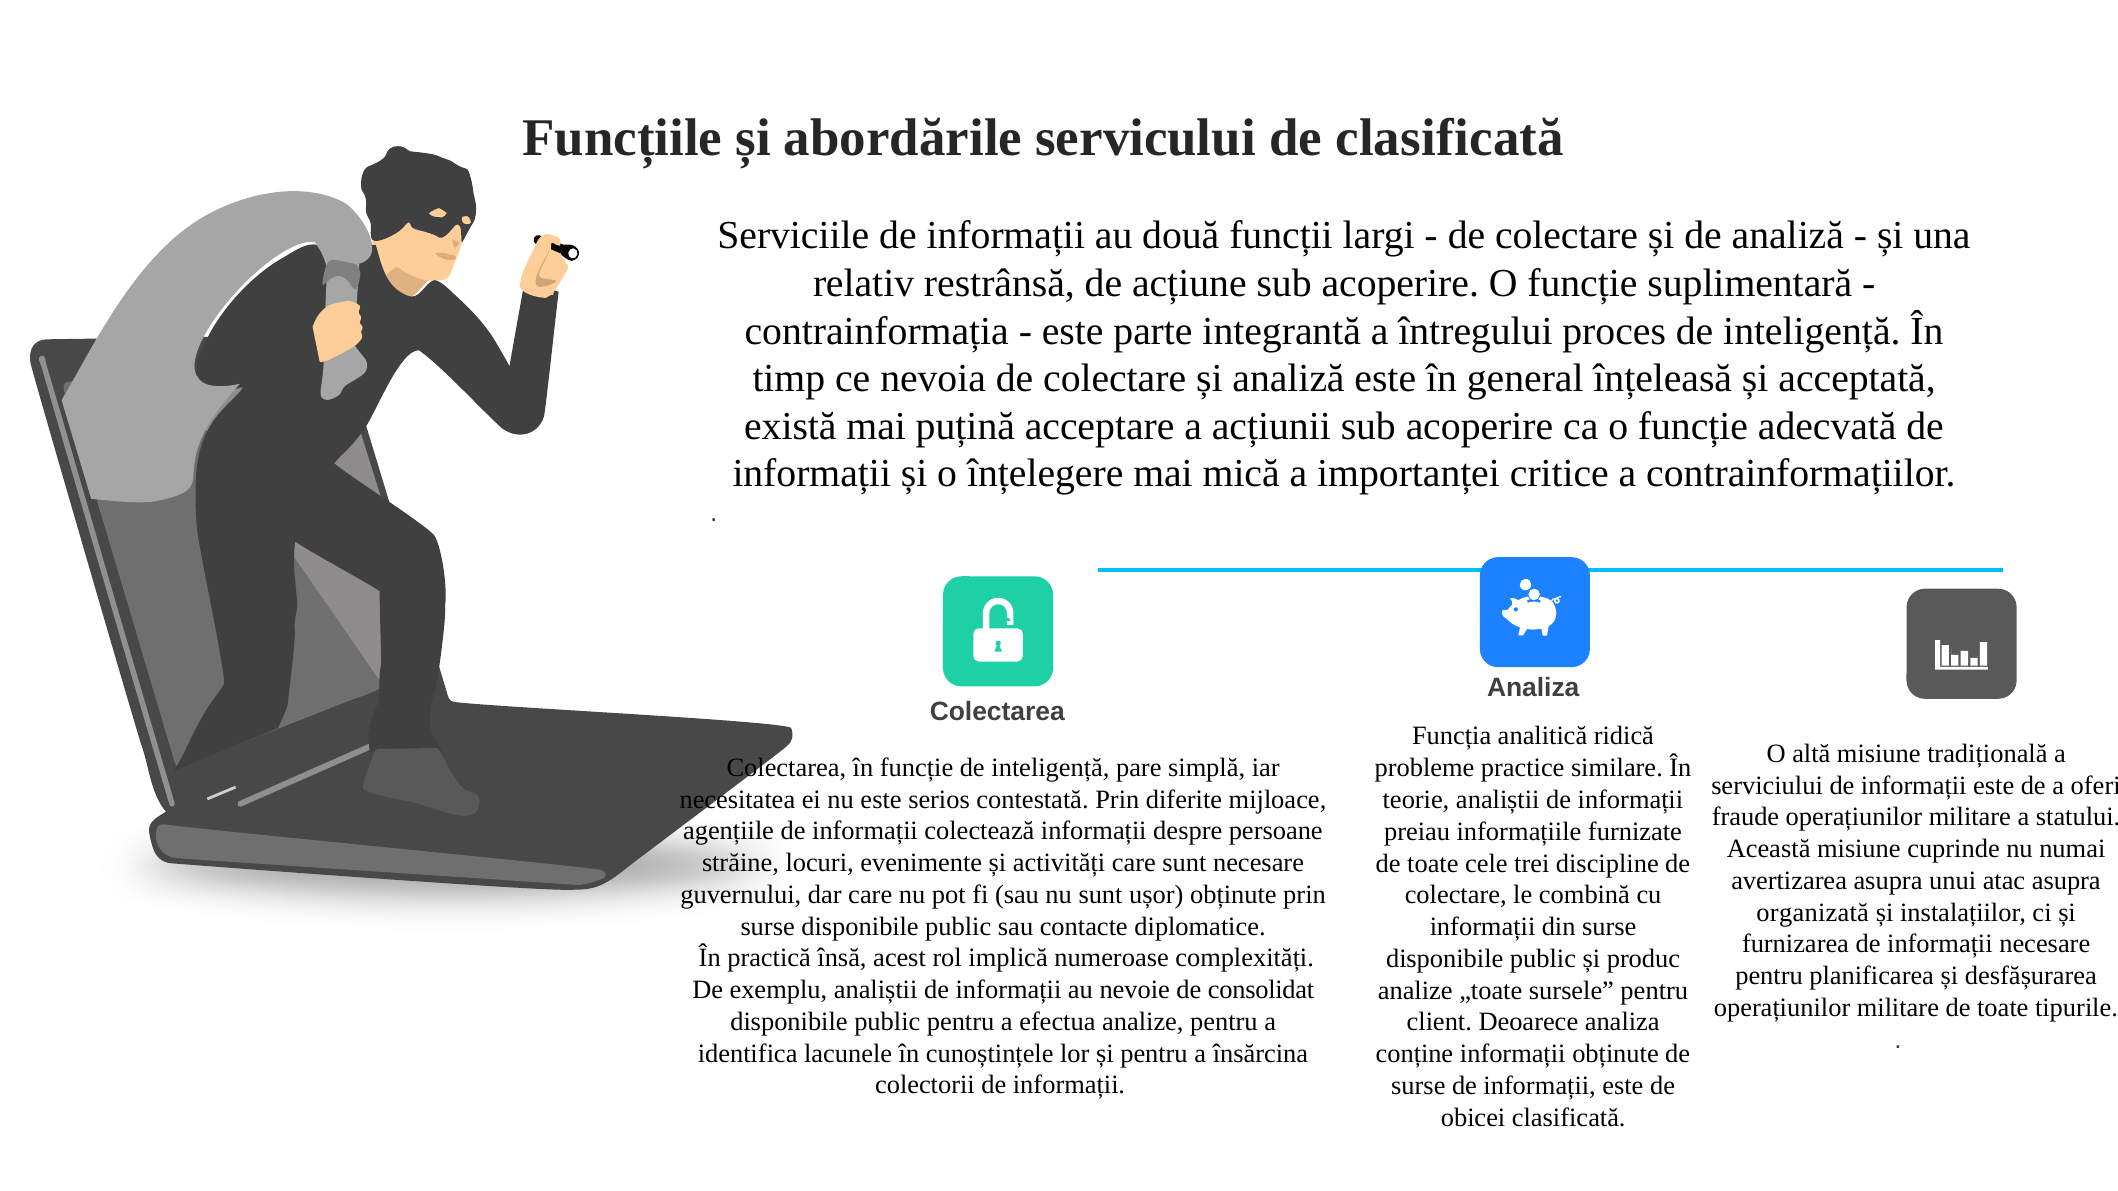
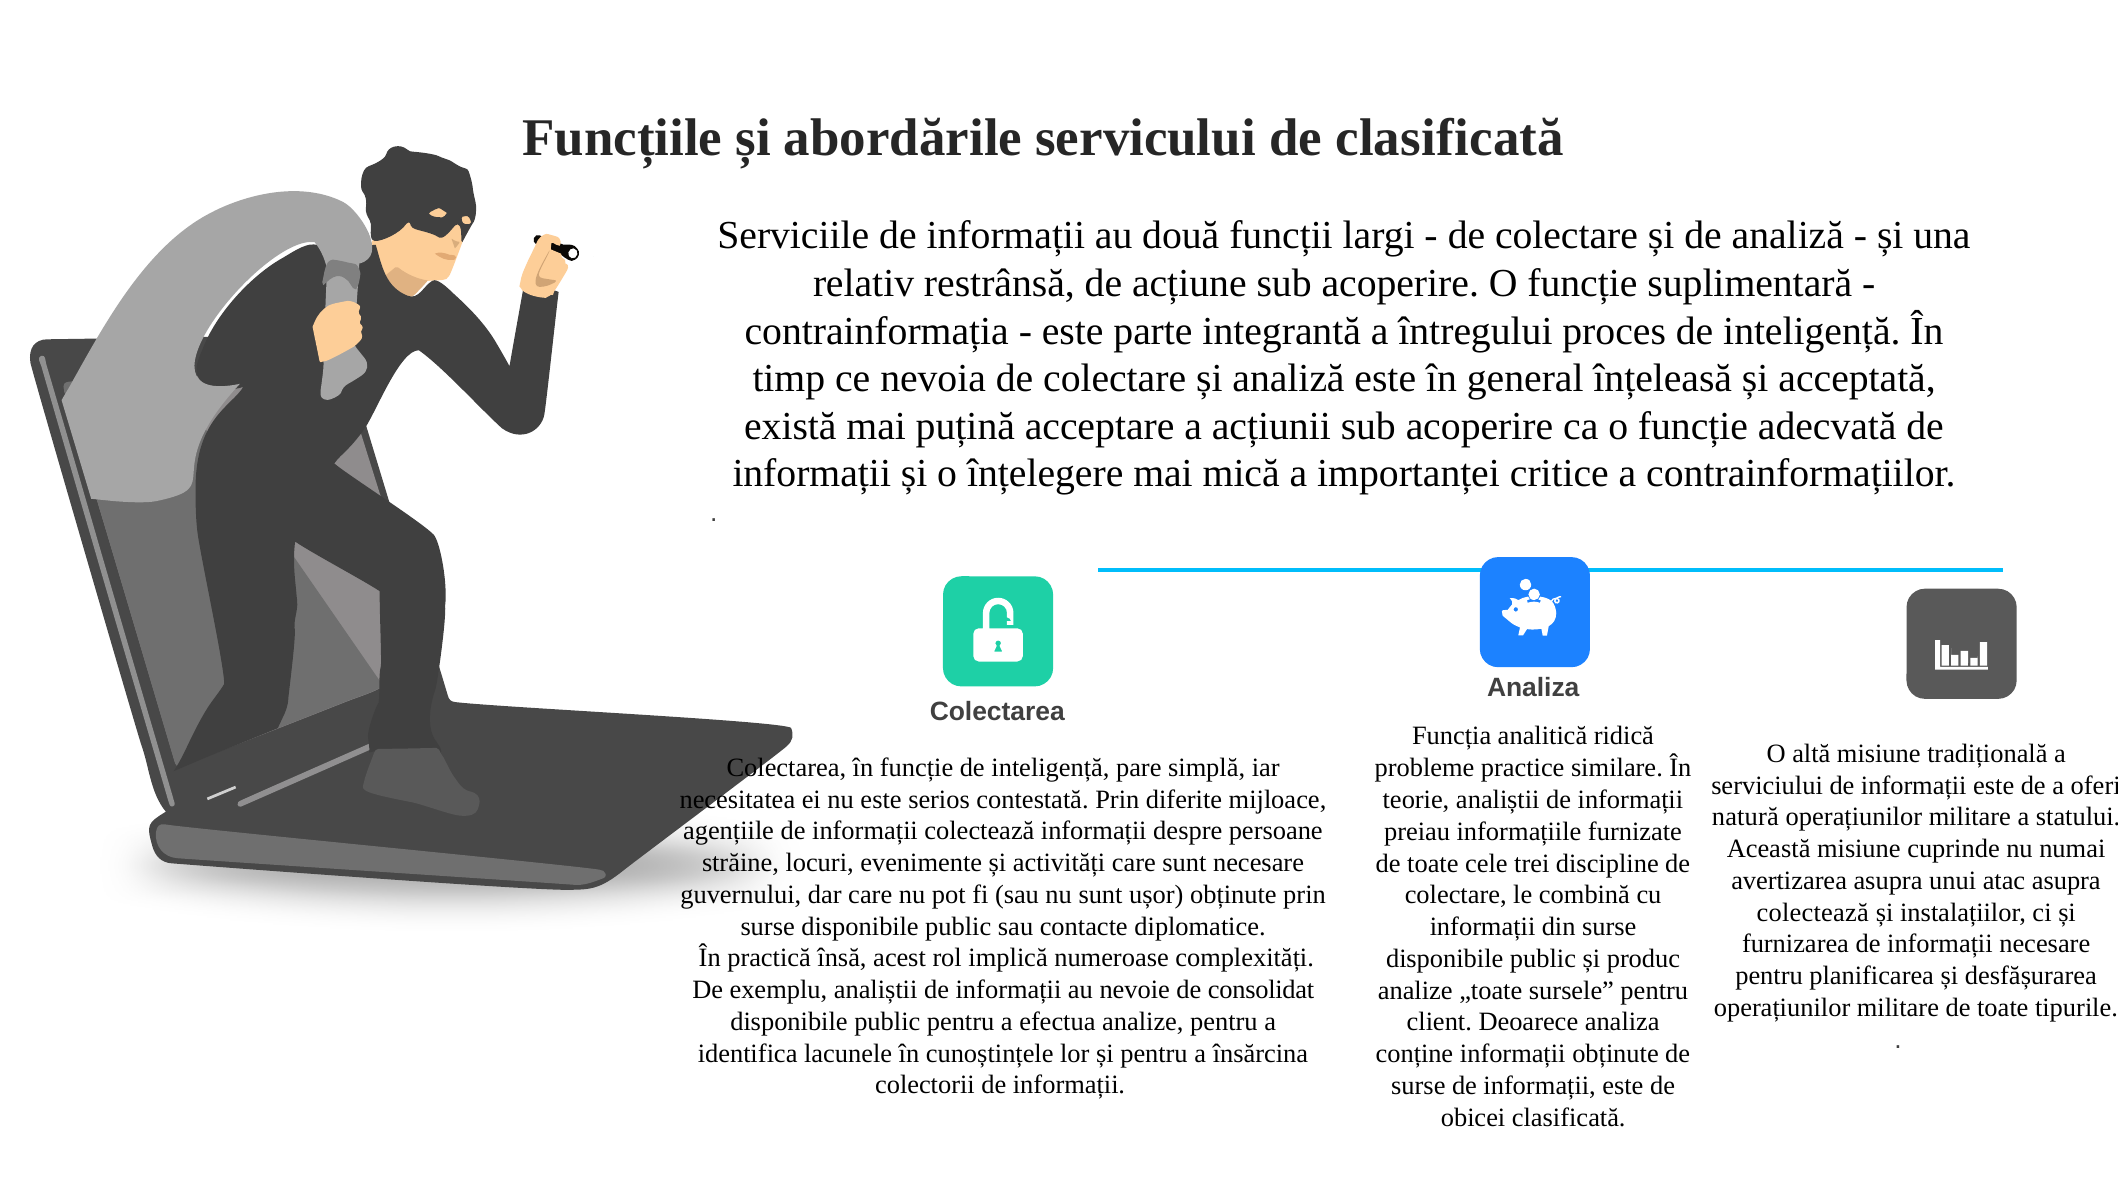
fraude: fraude -> natură
organizată at (1813, 913): organizată -> colectează
